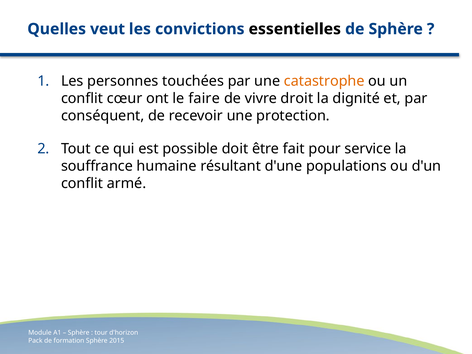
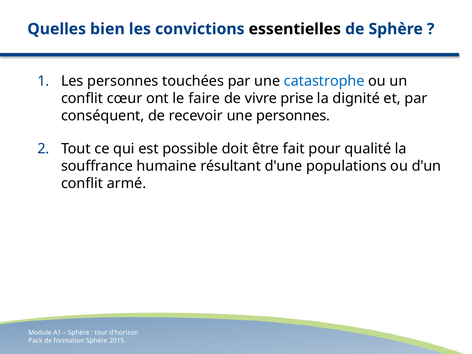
veut: veut -> bien
catastrophe colour: orange -> blue
droit: droit -> prise
une protection: protection -> personnes
service: service -> qualité
